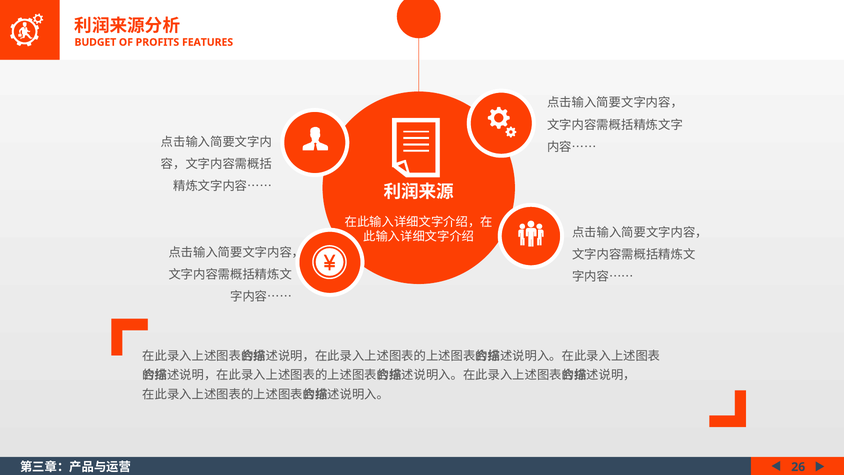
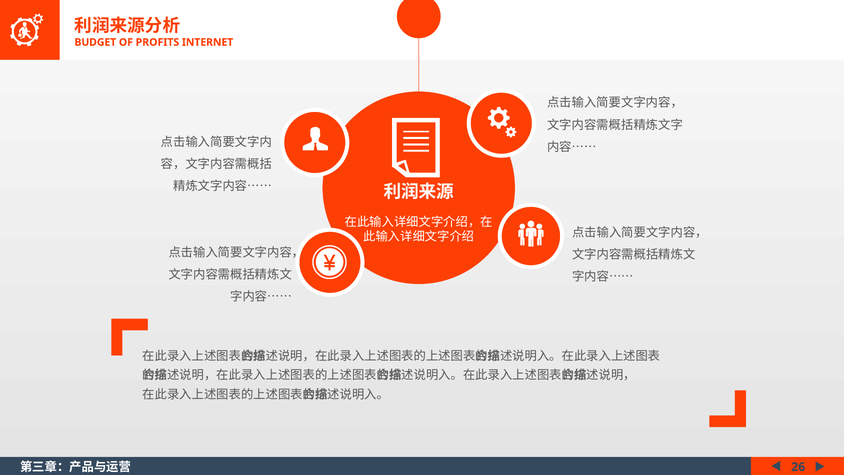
FEATURES: FEATURES -> INTERNET
